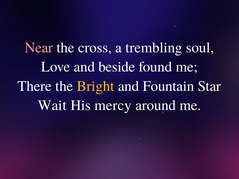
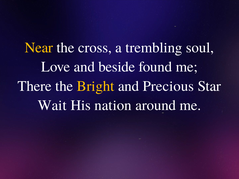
Near colour: pink -> yellow
Fountain: Fountain -> Precious
mercy: mercy -> nation
